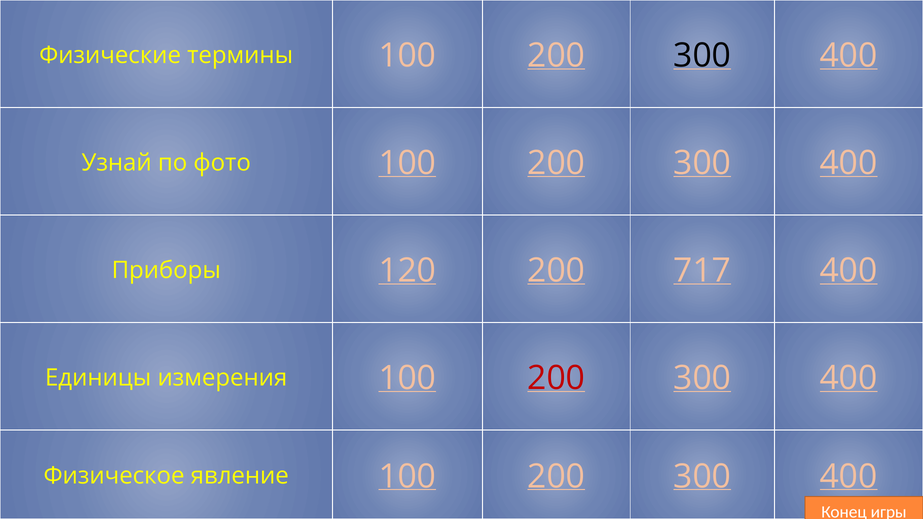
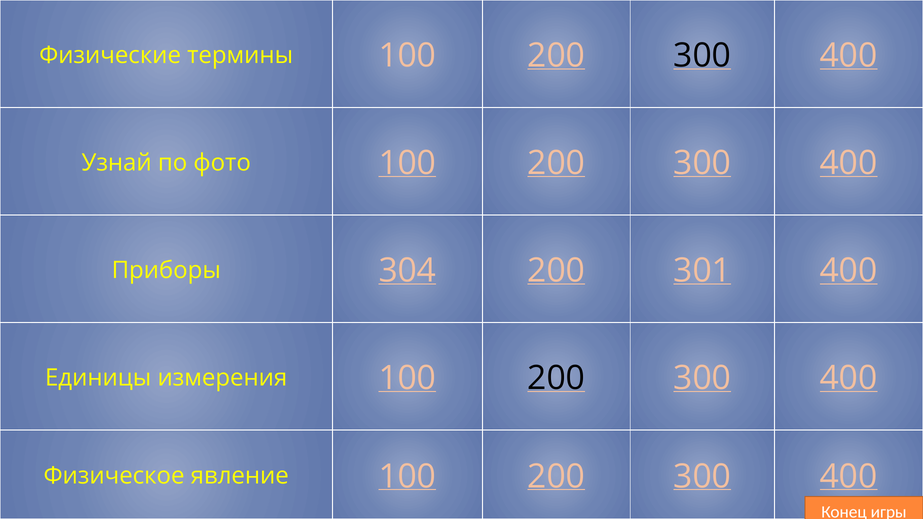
120: 120 -> 304
717: 717 -> 301
200 at (556, 378) colour: red -> black
